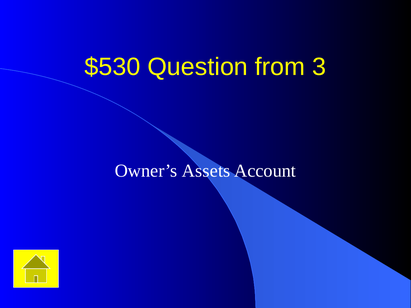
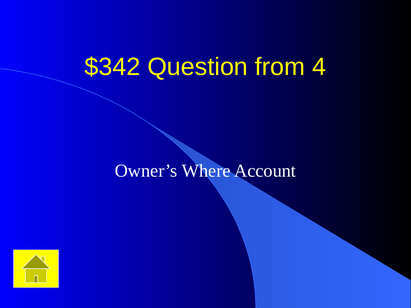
$530: $530 -> $342
3: 3 -> 4
Assets: Assets -> Where
